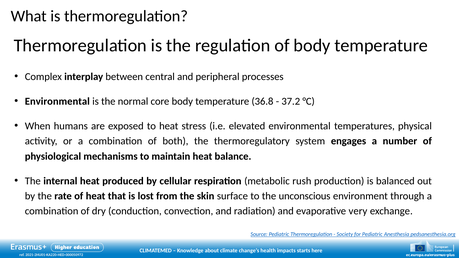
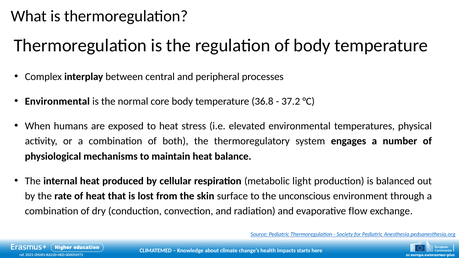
rush: rush -> light
very: very -> flow
